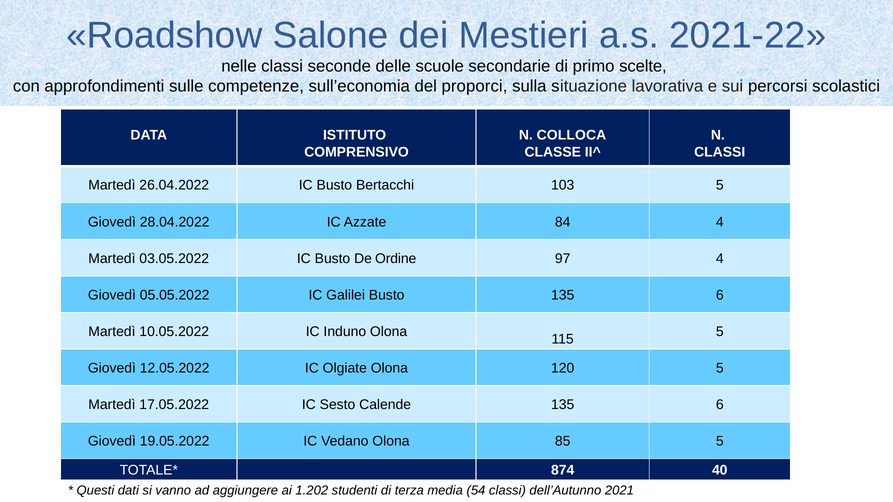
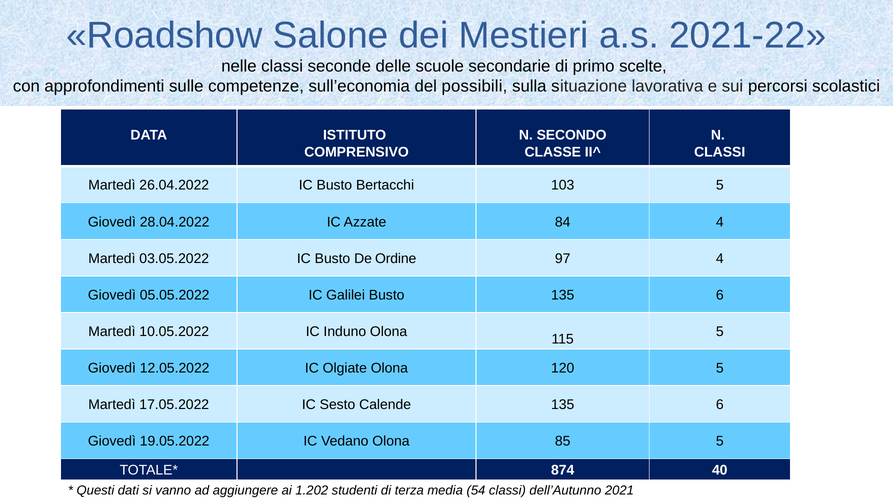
proporci: proporci -> possibili
COLLOCA: COLLOCA -> SECONDO
